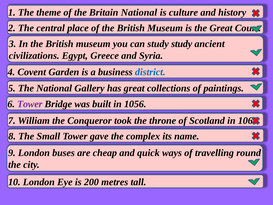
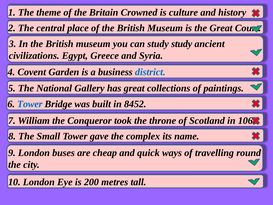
Britain National: National -> Crowned
Tower at (30, 104) colour: purple -> blue
1056: 1056 -> 8452
